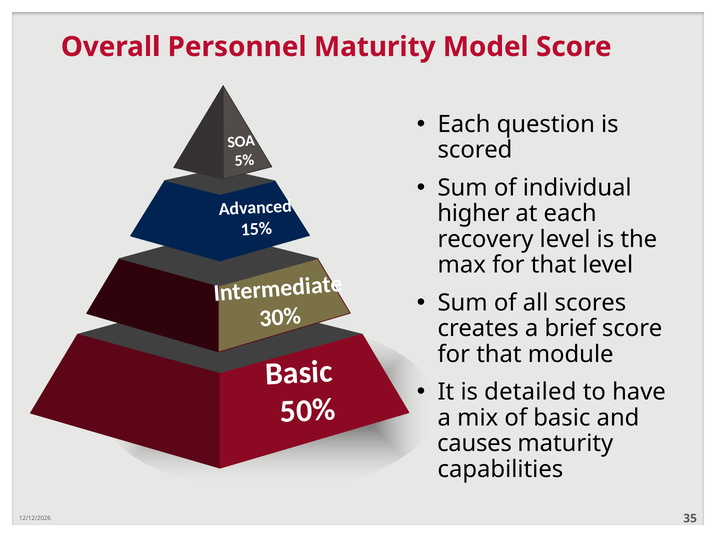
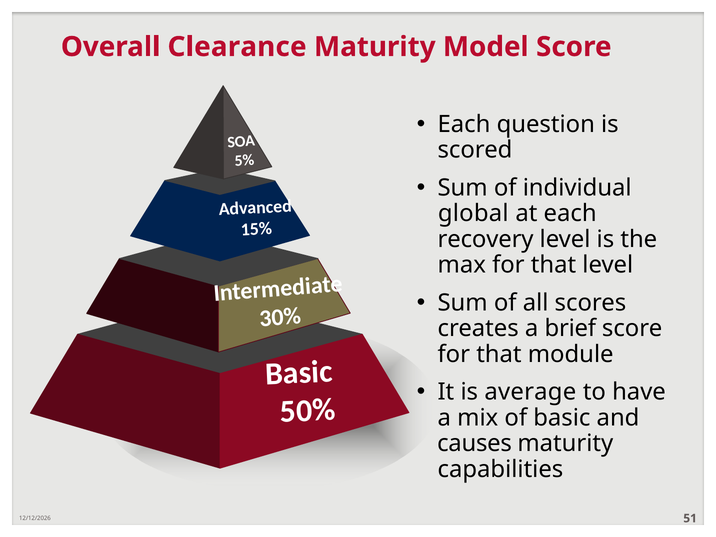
Personnel: Personnel -> Clearance
higher: higher -> global
detailed: detailed -> average
35: 35 -> 51
